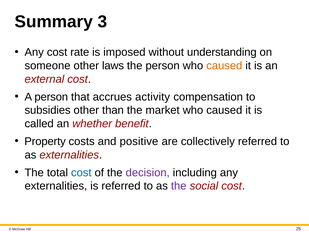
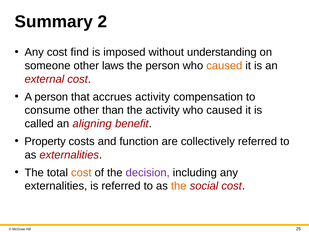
3: 3 -> 2
rate: rate -> find
subsidies: subsidies -> consume
the market: market -> activity
whether: whether -> aligning
positive: positive -> function
cost at (81, 172) colour: blue -> orange
the at (179, 186) colour: purple -> orange
